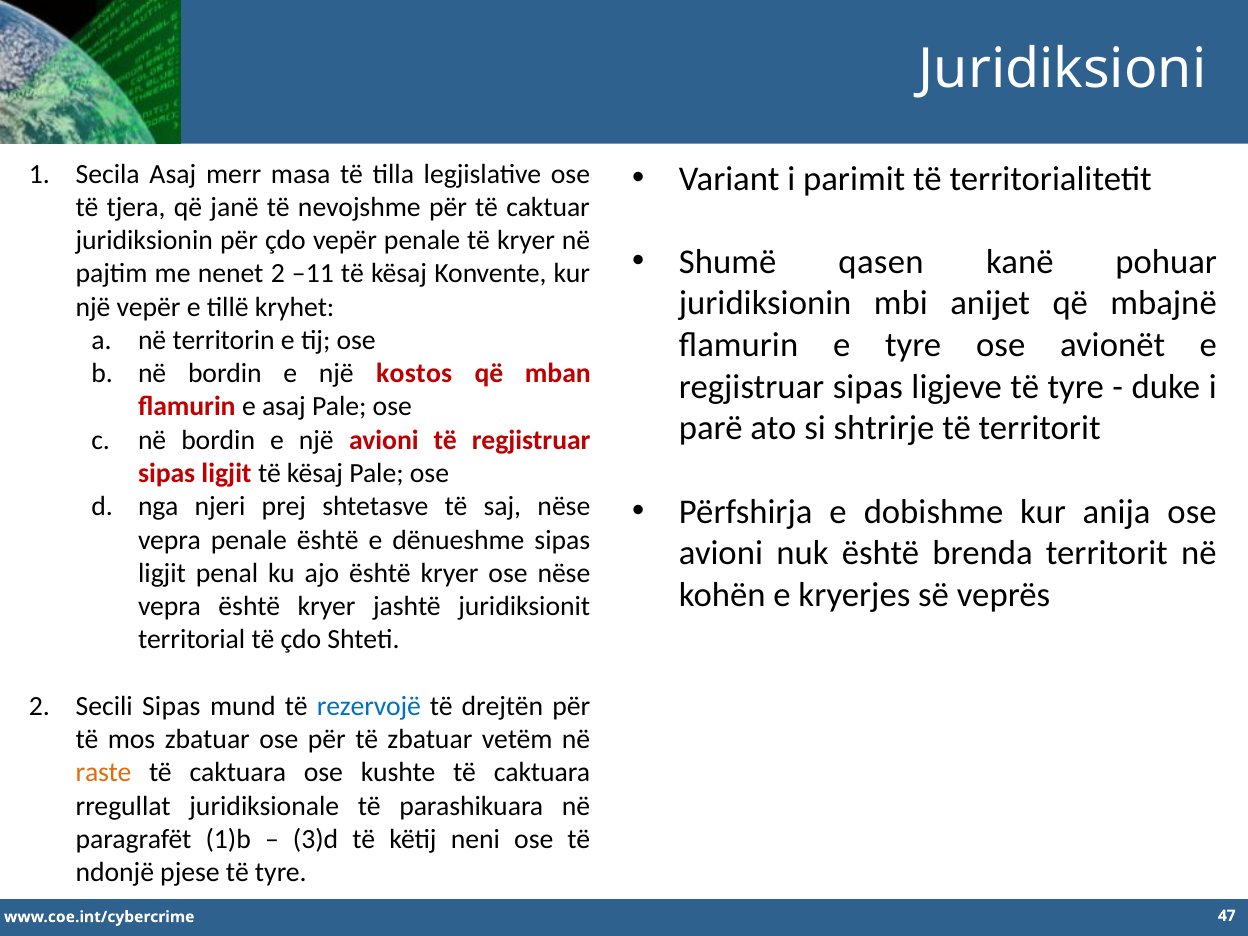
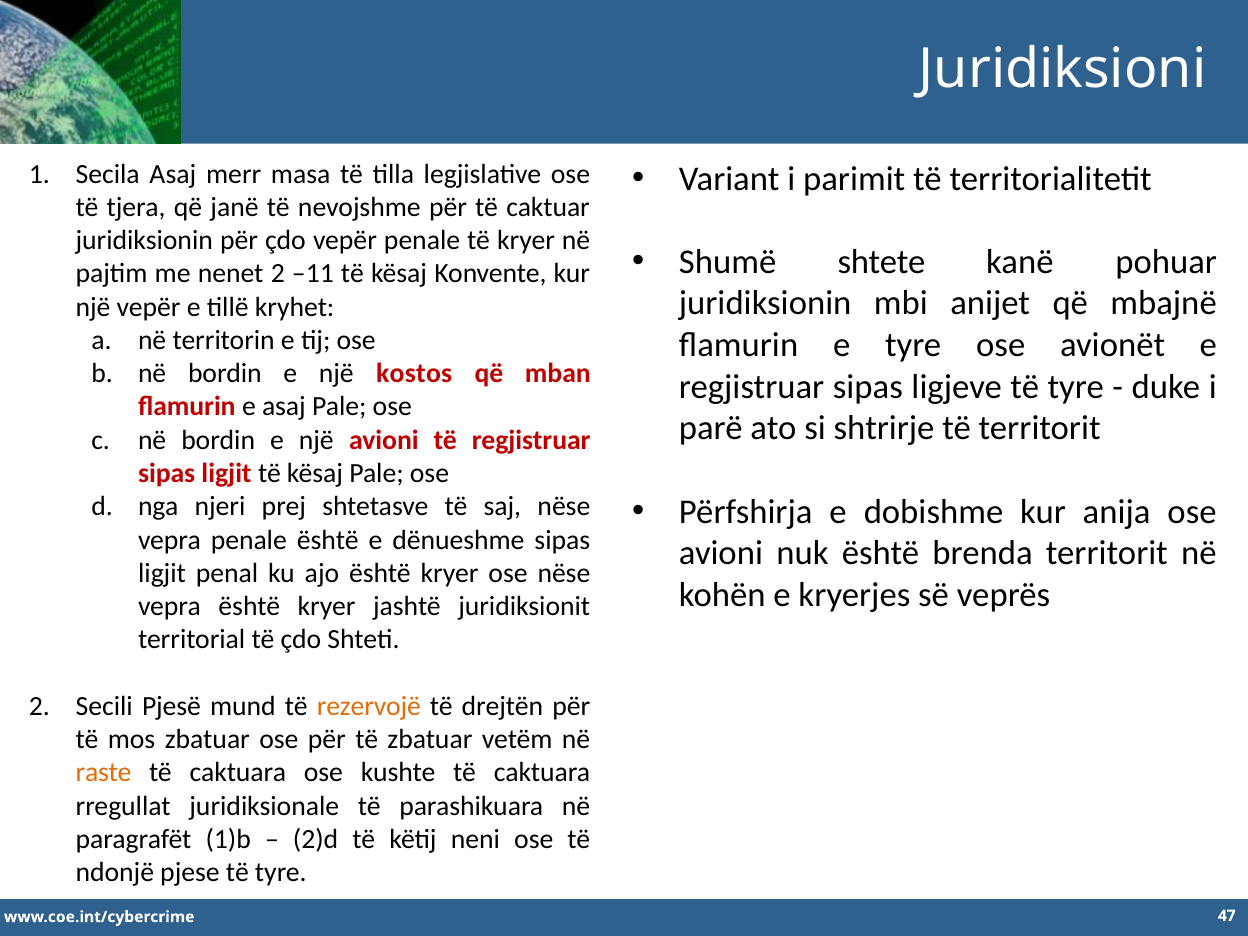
qasen: qasen -> shtete
Secili Sipas: Sipas -> Pjesë
rezervojë colour: blue -> orange
3)d: 3)d -> 2)d
